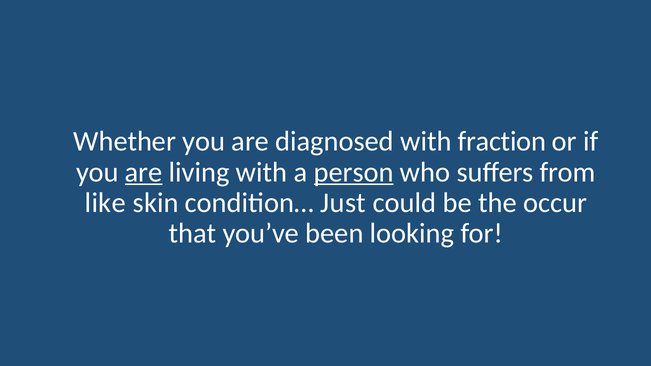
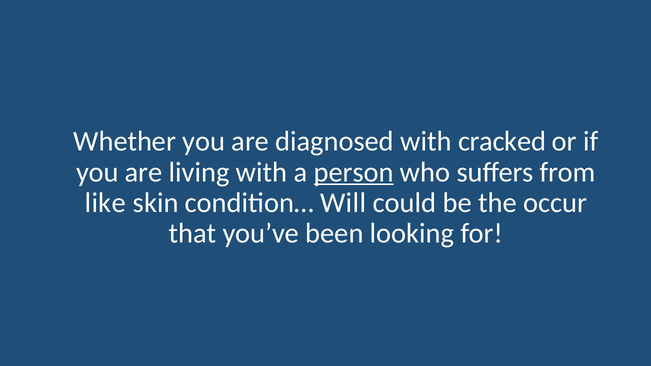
fraction: fraction -> cracked
are at (144, 172) underline: present -> none
Just: Just -> Will
